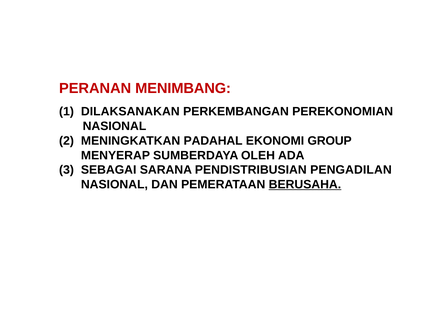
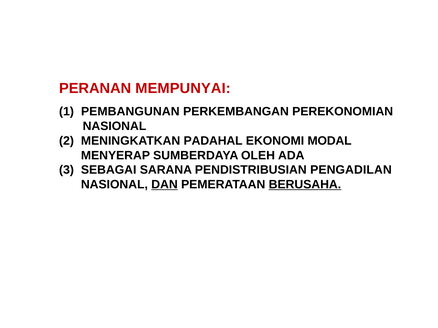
MENIMBANG: MENIMBANG -> MEMPUNYAI
DILAKSANAKAN: DILAKSANAKAN -> PEMBANGUNAN
GROUP: GROUP -> MODAL
DAN underline: none -> present
